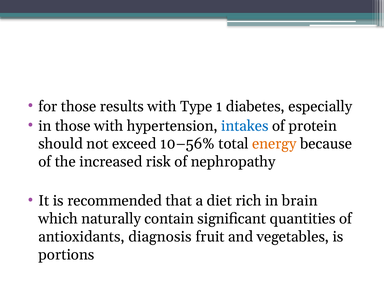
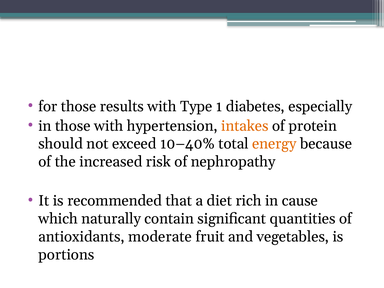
intakes colour: blue -> orange
10–56%: 10–56% -> 10–40%
brain: brain -> cause
diagnosis: diagnosis -> moderate
